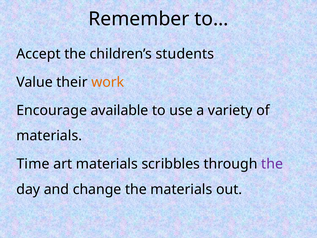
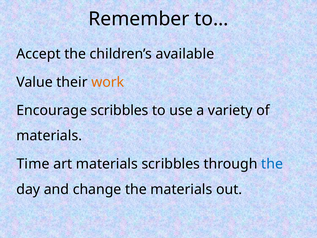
students: students -> available
Encourage available: available -> scribbles
the at (272, 164) colour: purple -> blue
